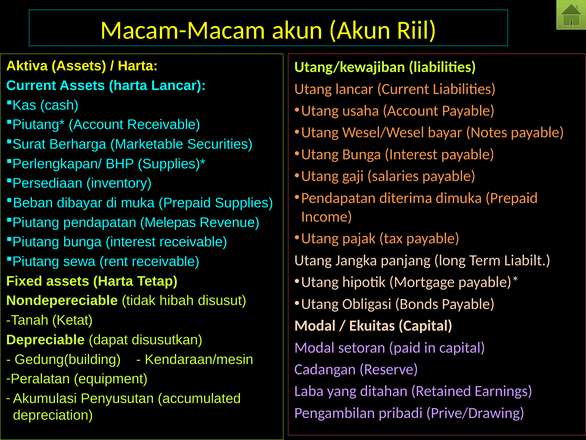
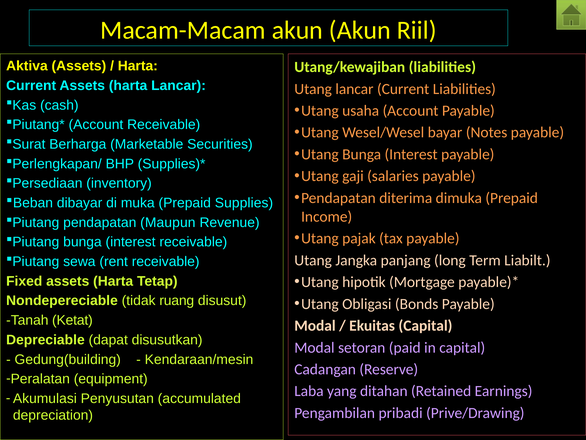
Melepas: Melepas -> Maupun
hibah: hibah -> ruang
